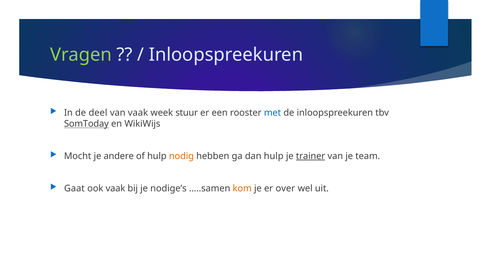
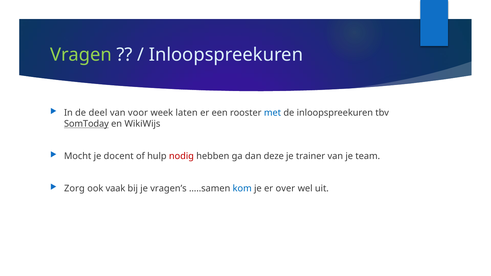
van vaak: vaak -> voor
stuur: stuur -> laten
andere: andere -> docent
nodig colour: orange -> red
dan hulp: hulp -> deze
trainer underline: present -> none
Gaat: Gaat -> Zorg
nodige’s: nodige’s -> vragen’s
kom colour: orange -> blue
